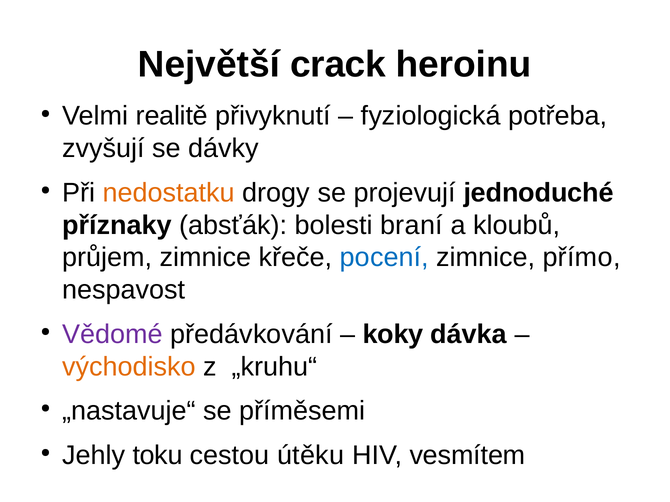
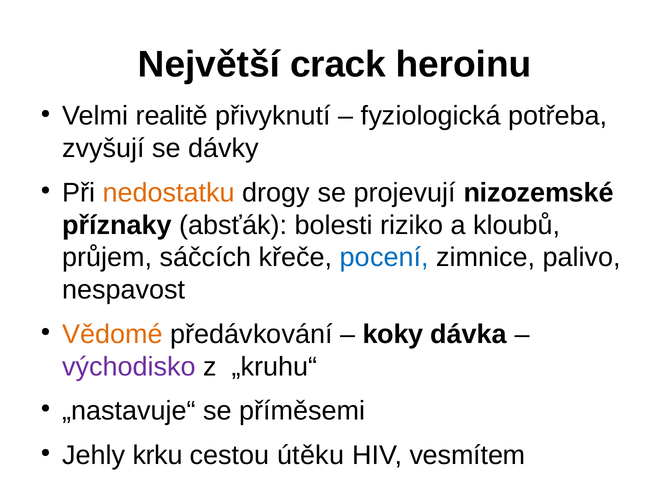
jednoduché: jednoduché -> nizozemské
braní: braní -> riziko
průjem zimnice: zimnice -> sáčcích
přímo: přímo -> palivo
Vědomé colour: purple -> orange
východisko colour: orange -> purple
toku: toku -> krku
